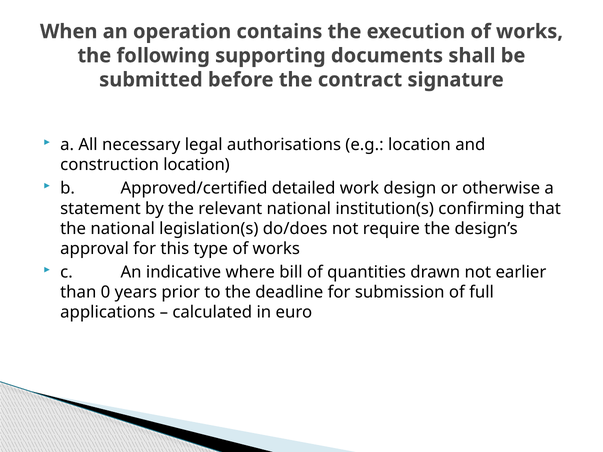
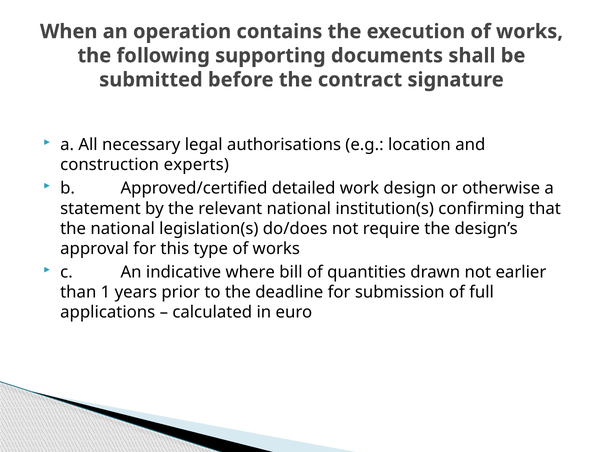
construction location: location -> experts
0: 0 -> 1
